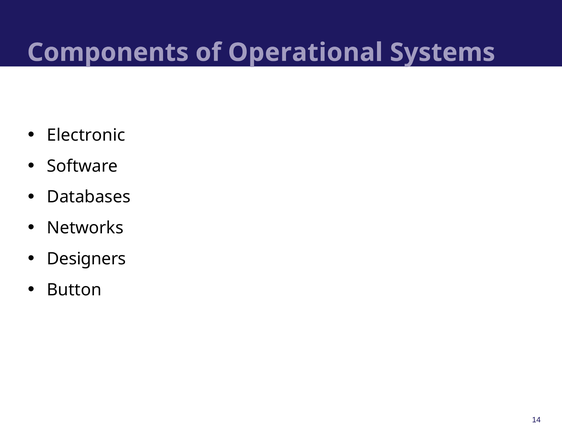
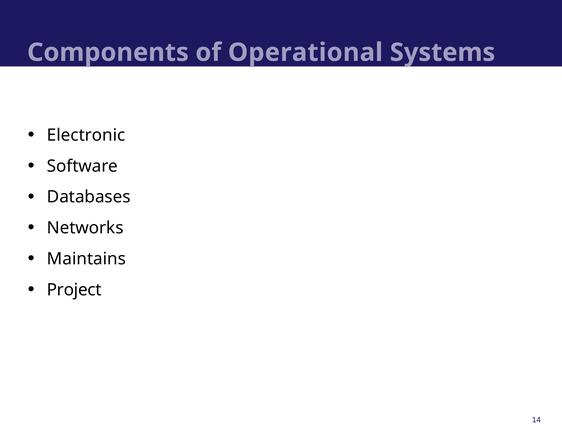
Designers: Designers -> Maintains
Button: Button -> Project
